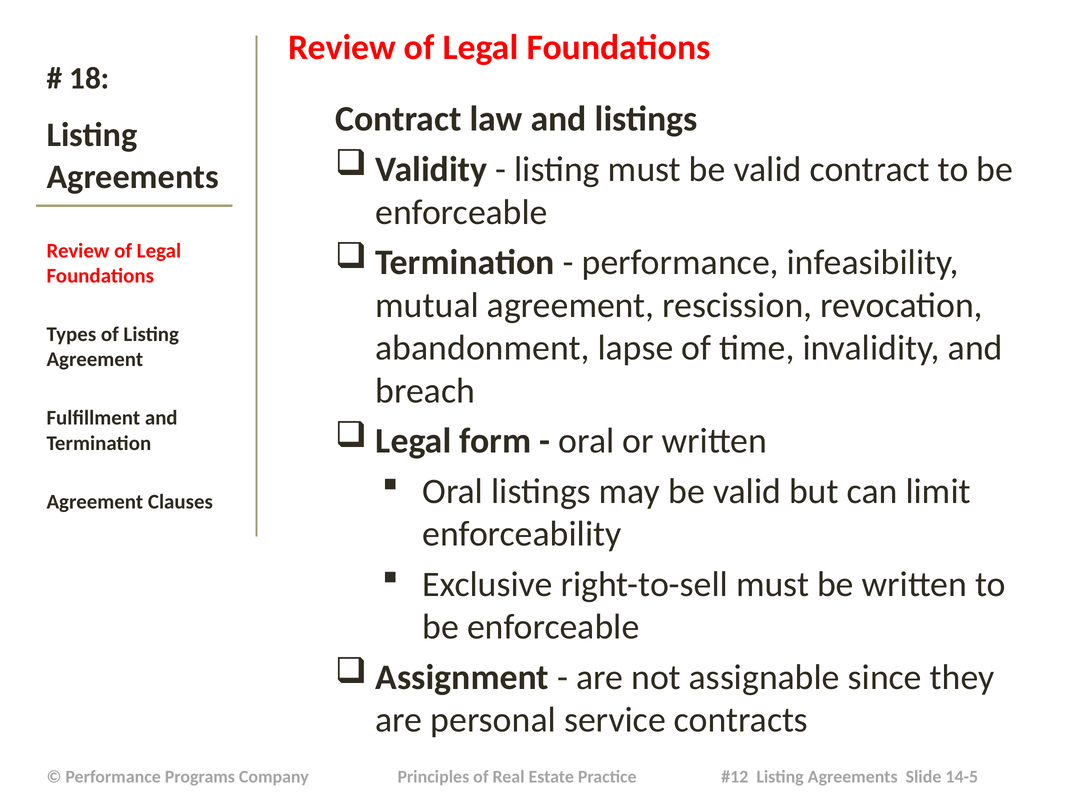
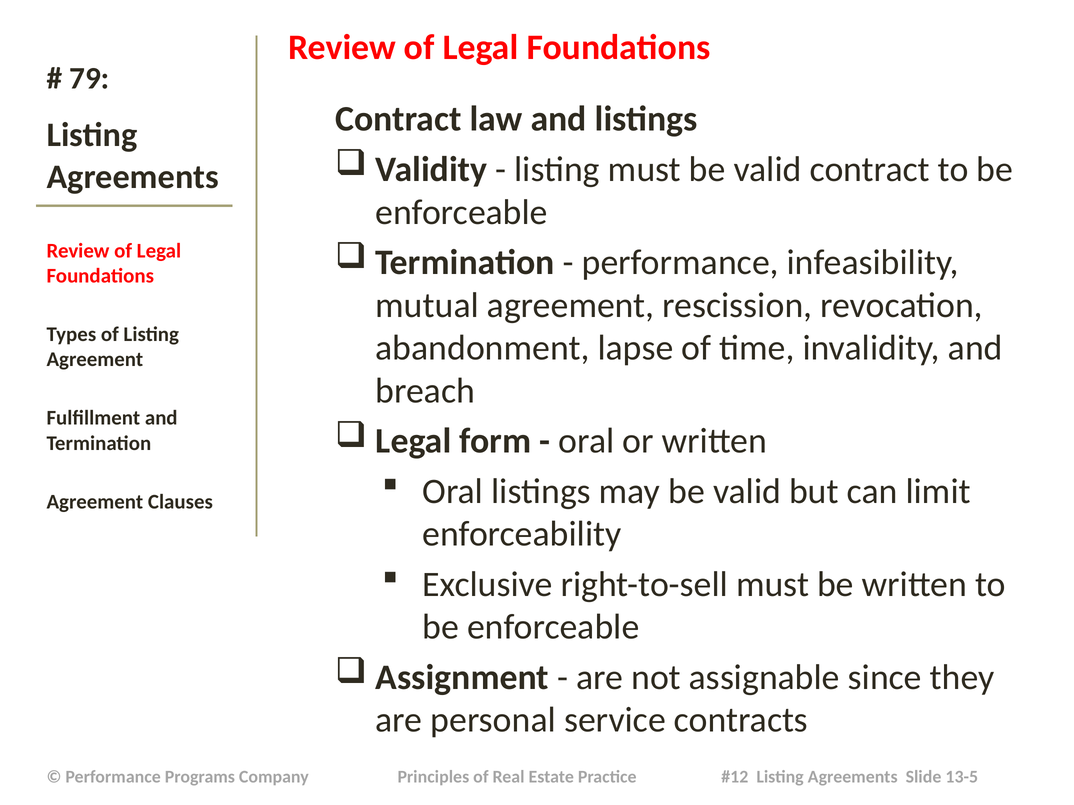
18: 18 -> 79
14-5: 14-5 -> 13-5
